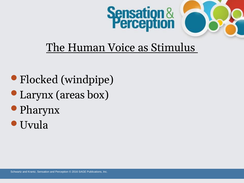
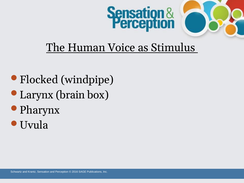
areas: areas -> brain
